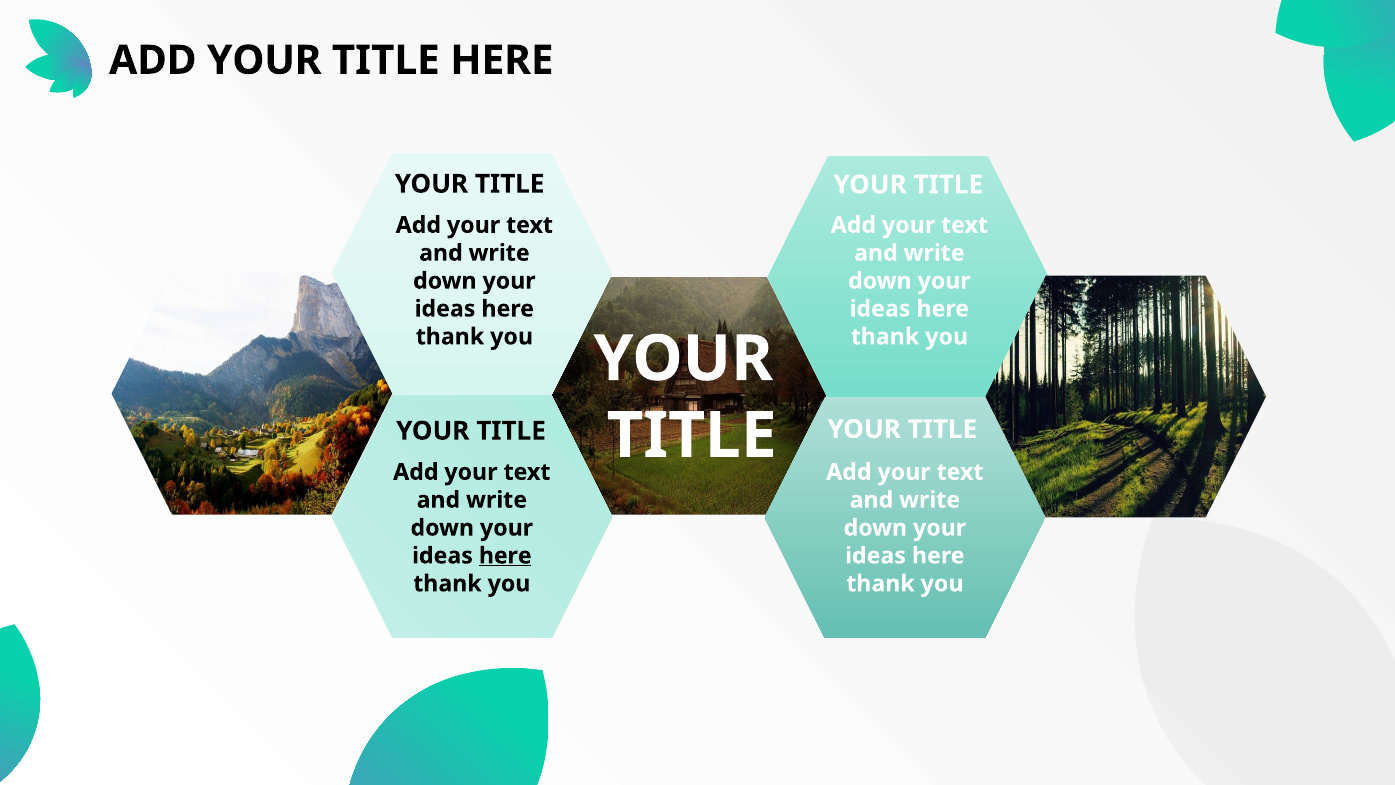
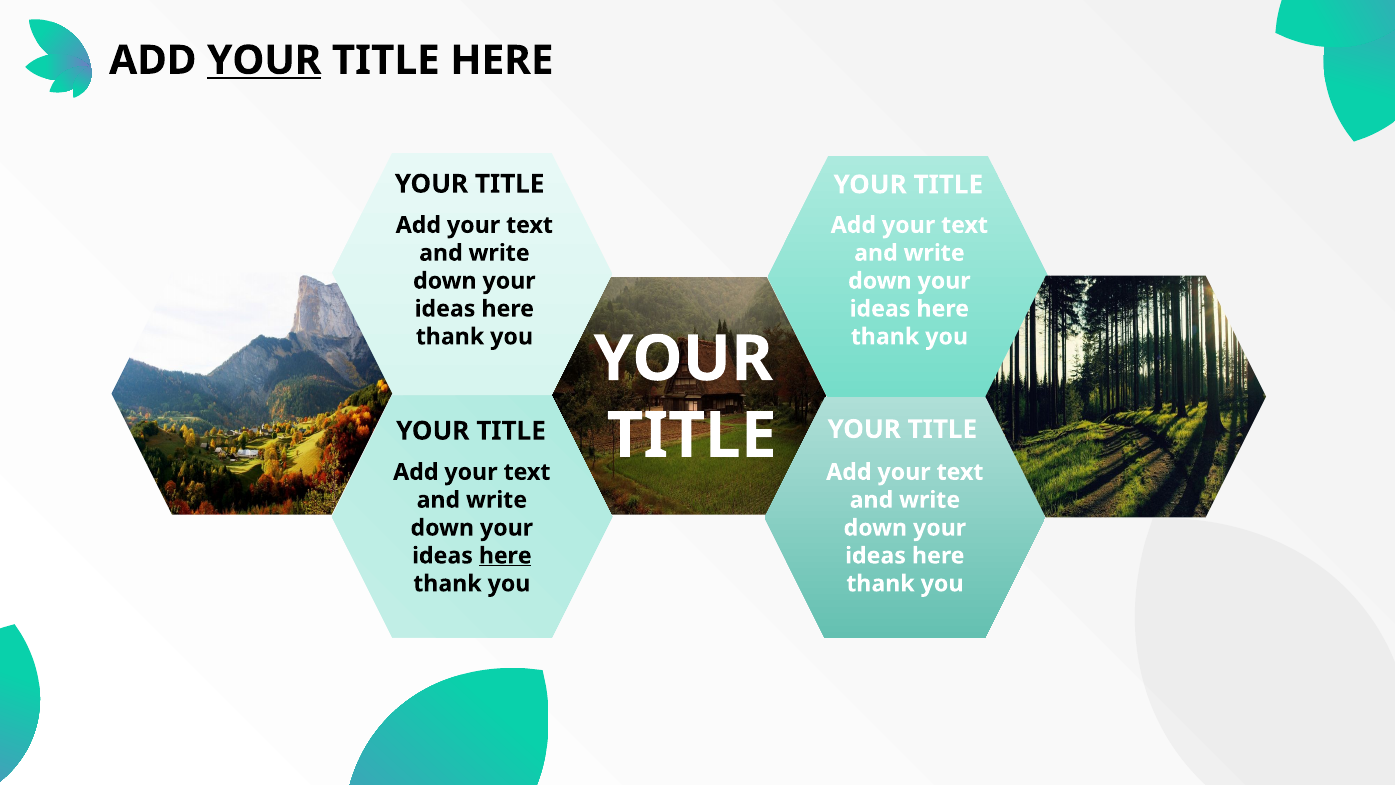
YOUR at (264, 60) underline: none -> present
